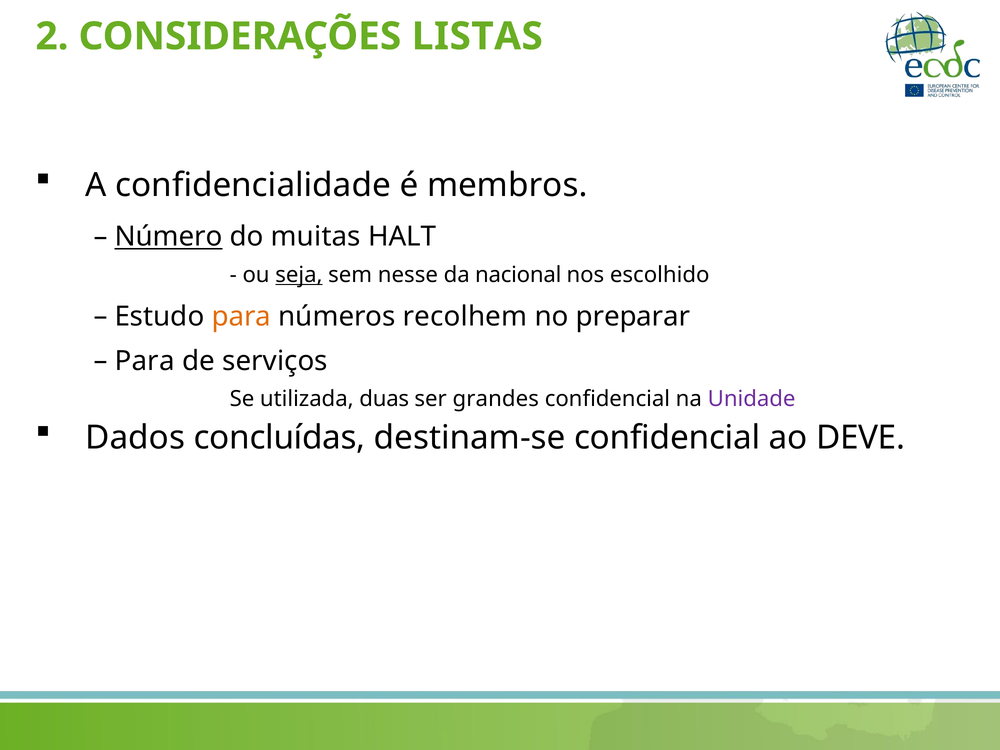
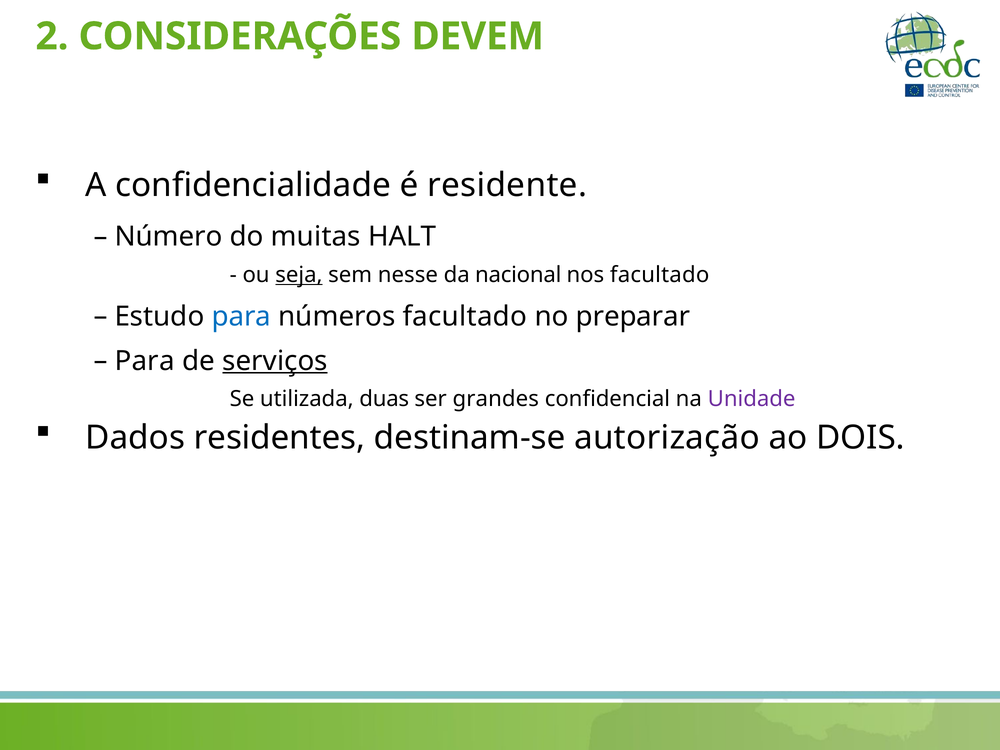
LISTAS: LISTAS -> DEVEM
membros: membros -> residente
Número underline: present -> none
nos escolhido: escolhido -> facultado
para at (241, 316) colour: orange -> blue
números recolhem: recolhem -> facultado
serviços underline: none -> present
concluídas: concluídas -> residentes
destinam-se confidencial: confidencial -> autorização
DEVE: DEVE -> DOIS
